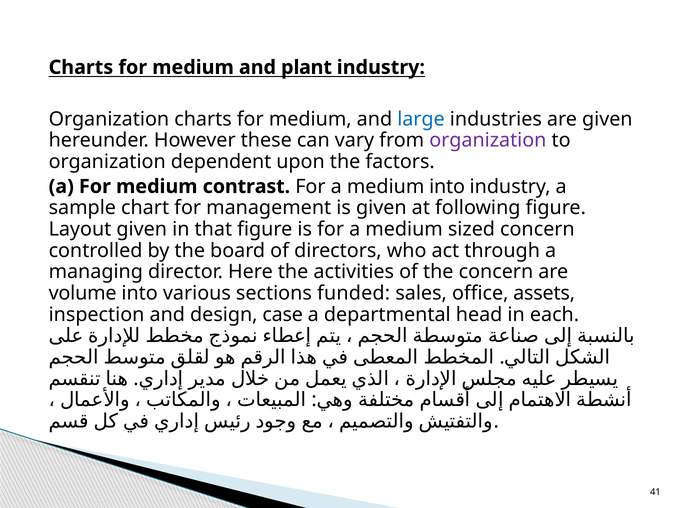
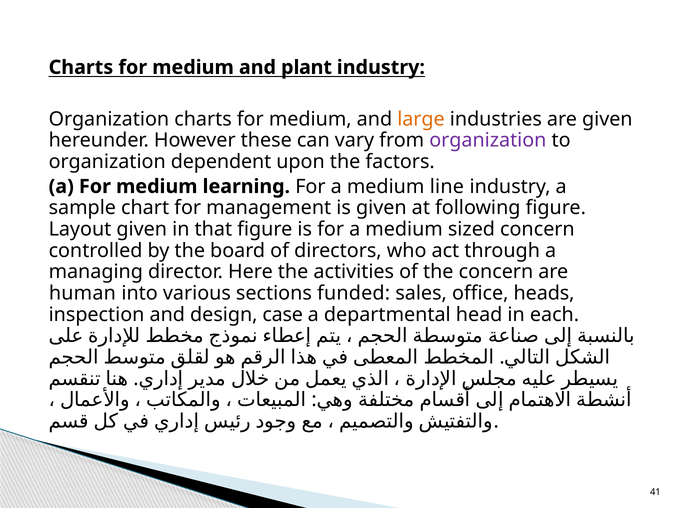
large colour: blue -> orange
contrast: contrast -> learning
medium into: into -> line
volume: volume -> human
assets: assets -> heads
